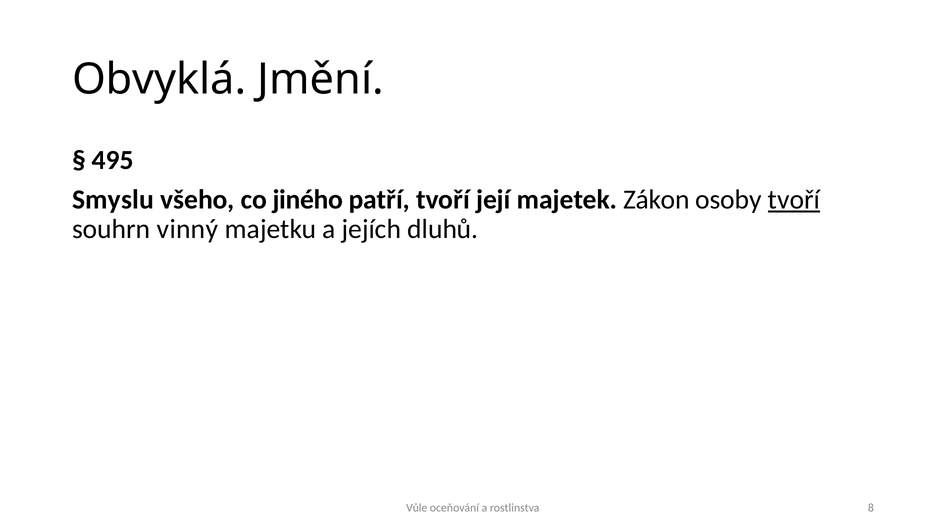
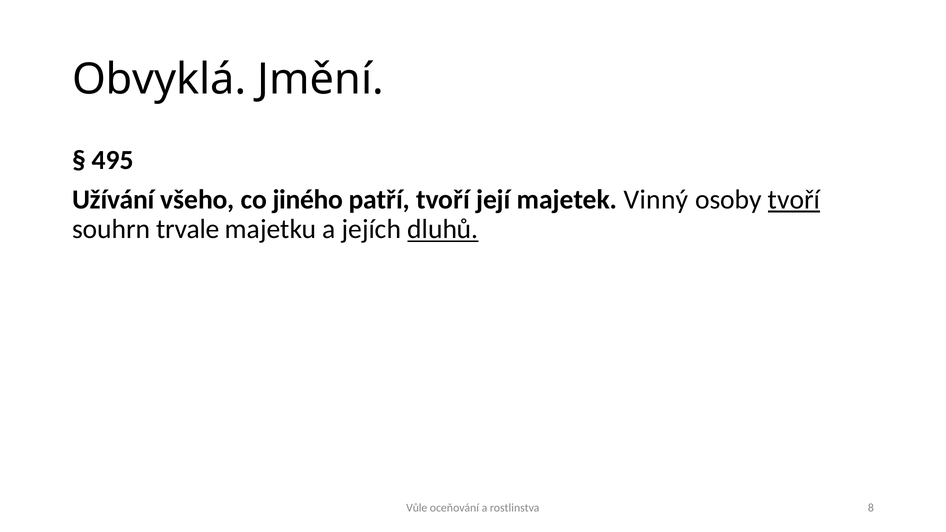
Smyslu: Smyslu -> Užívání
Zákon: Zákon -> Vinný
vinný: vinný -> trvale
dluhů underline: none -> present
